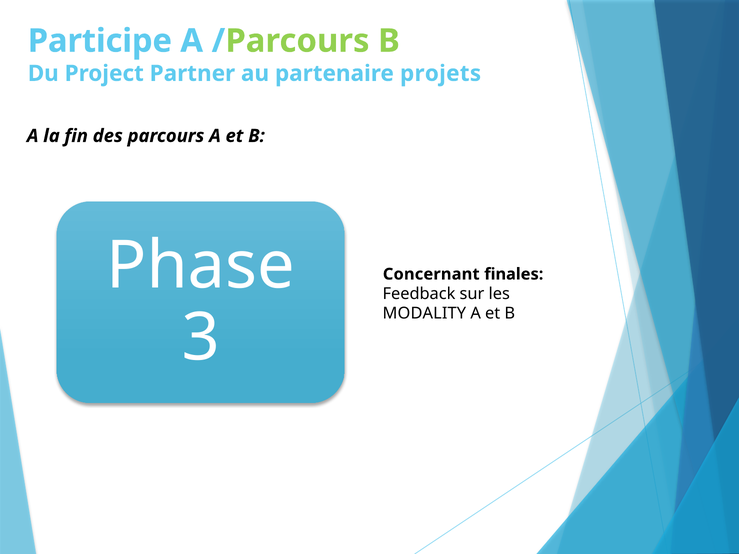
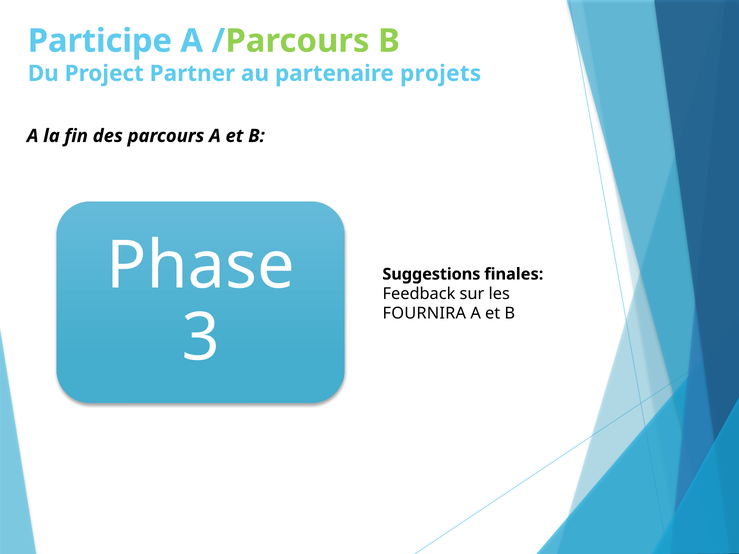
Concernant: Concernant -> Suggestions
MODALITY: MODALITY -> FOURNIRA
